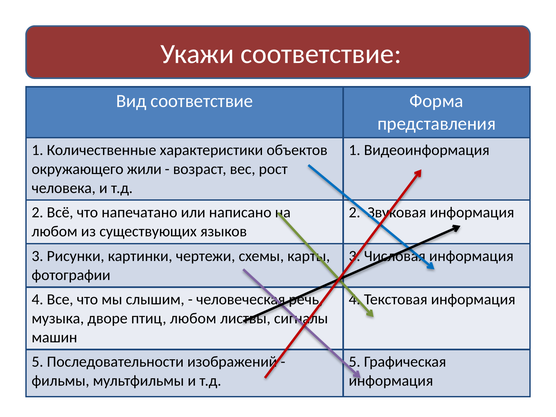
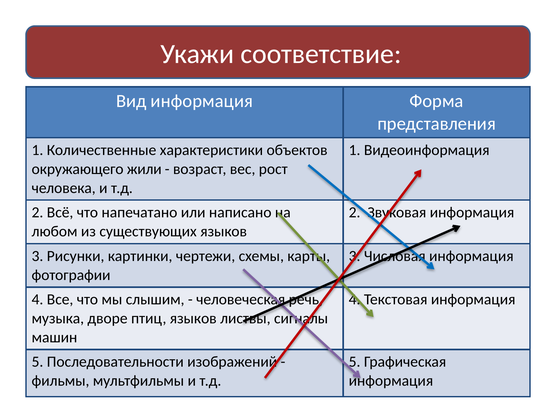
Вид соответствие: соответствие -> информация
птиц любом: любом -> языков
